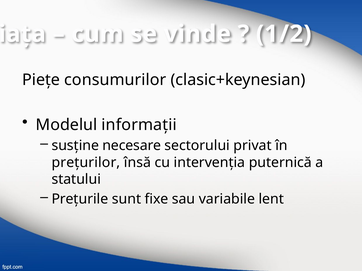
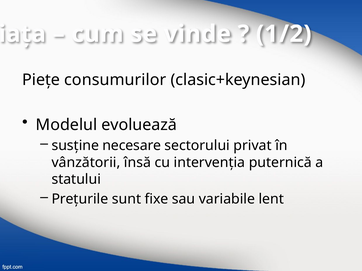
informaţii: informaţii -> evoluează
preţurilor: preţurilor -> vânzătorii
